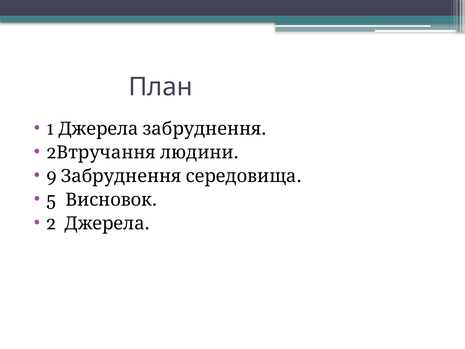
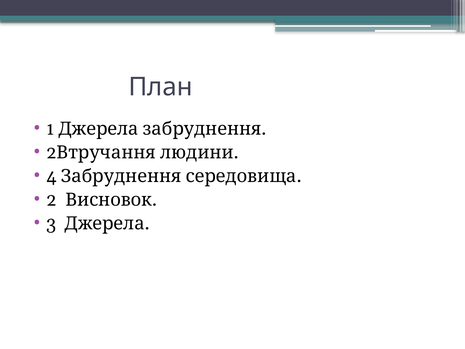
9: 9 -> 4
5 at (51, 200): 5 -> 2
2 at (51, 223): 2 -> 3
